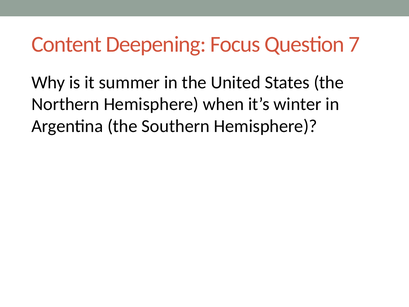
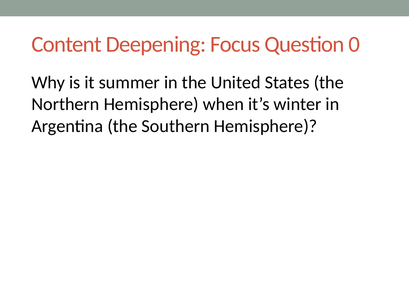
7: 7 -> 0
